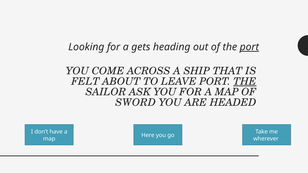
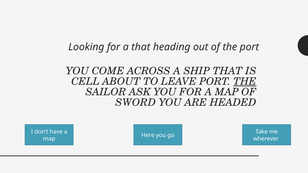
a gets: gets -> that
port at (249, 47) underline: present -> none
FELT: FELT -> CELL
